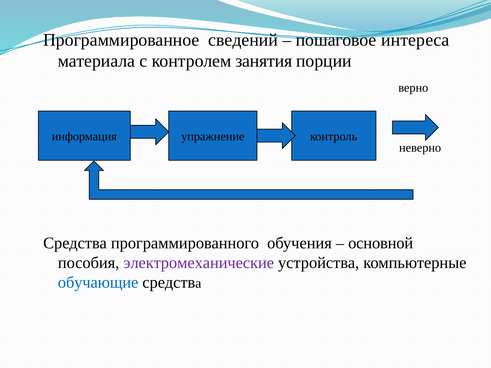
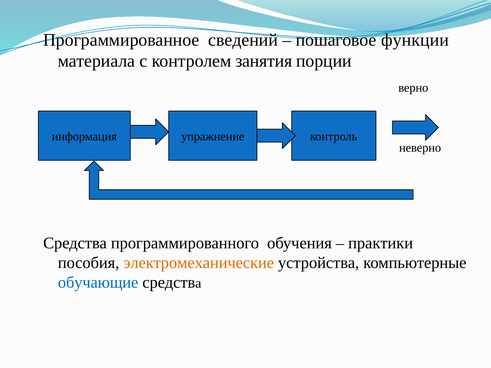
интереса: интереса -> функции
основной: основной -> практики
электромеханические colour: purple -> orange
